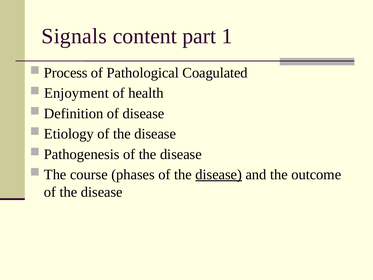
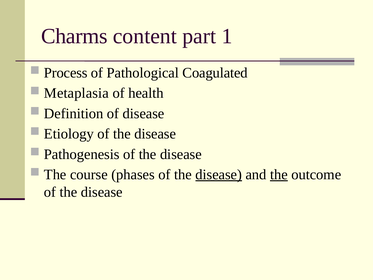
Signals: Signals -> Charms
Enjoyment: Enjoyment -> Metaplasia
the at (279, 174) underline: none -> present
